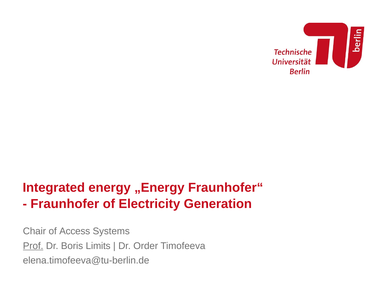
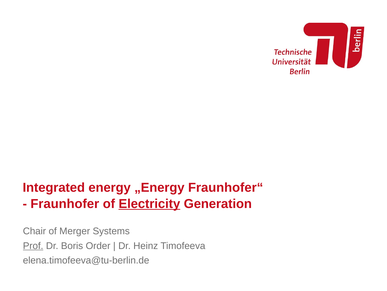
Electricity underline: none -> present
Access: Access -> Merger
Limits: Limits -> Order
Order: Order -> Heinz
